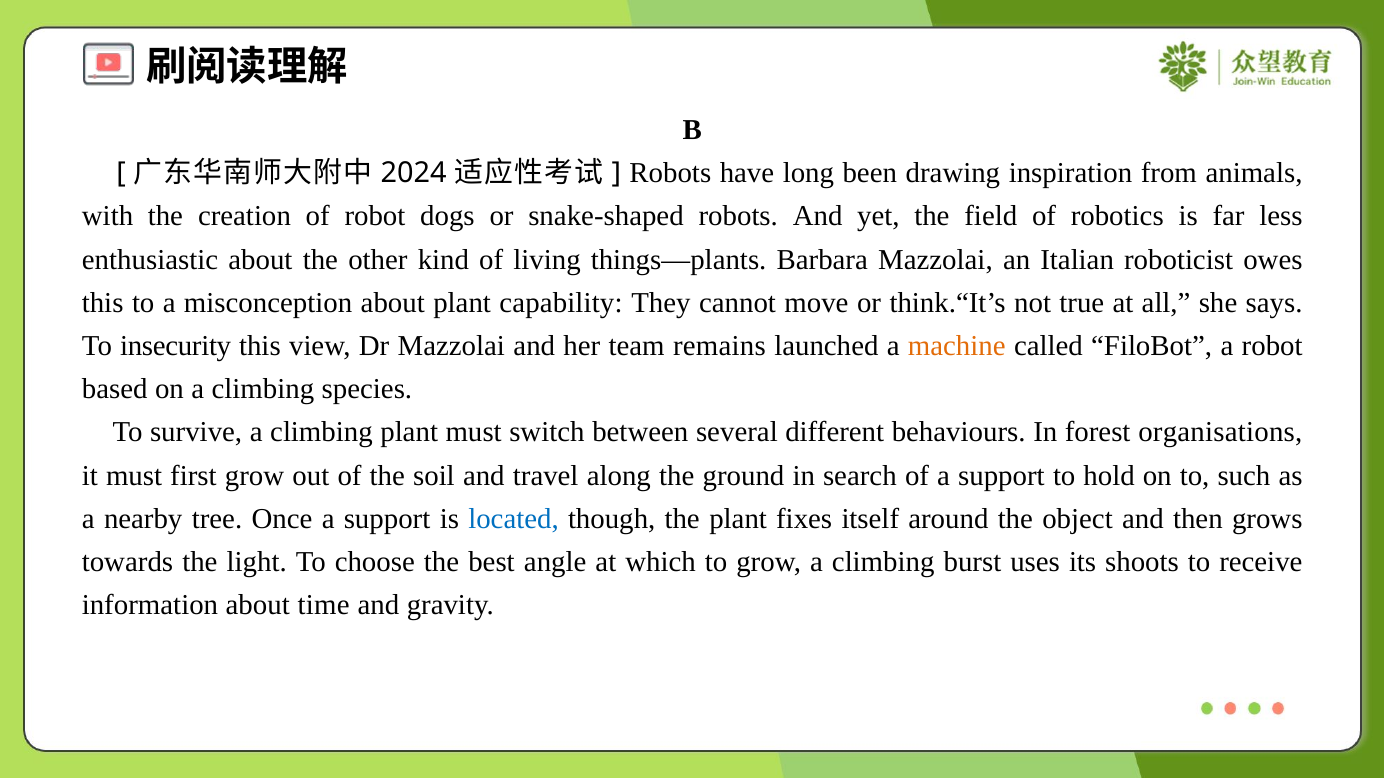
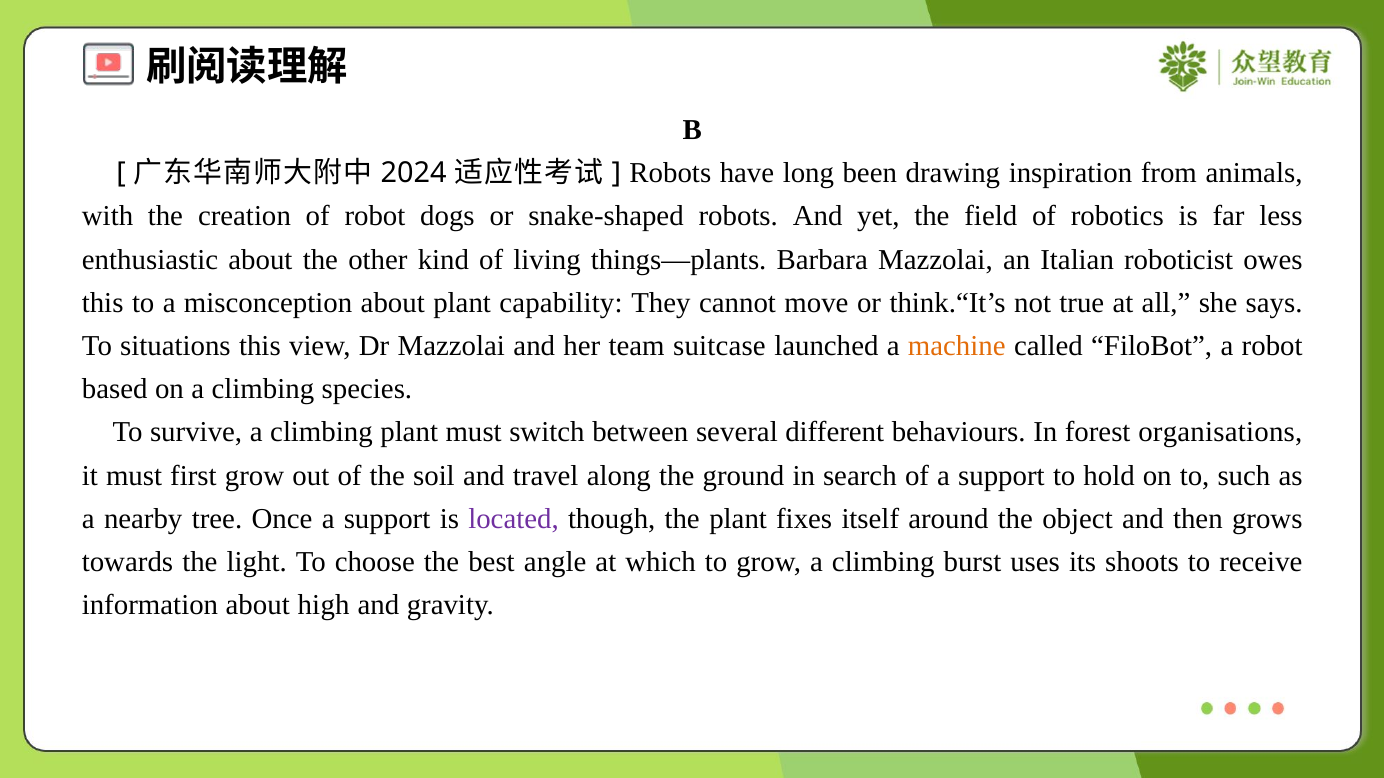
insecurity: insecurity -> situations
remains: remains -> suitcase
located colour: blue -> purple
time: time -> high
